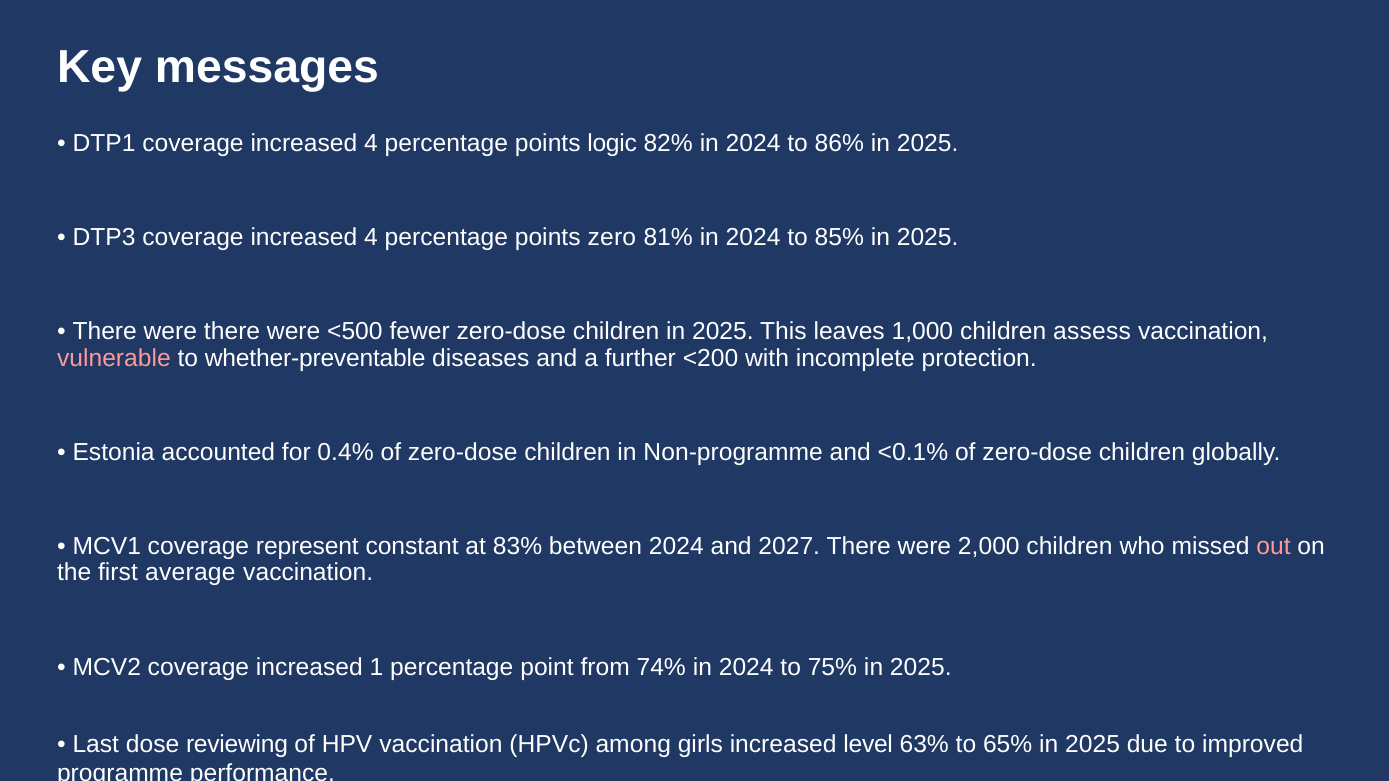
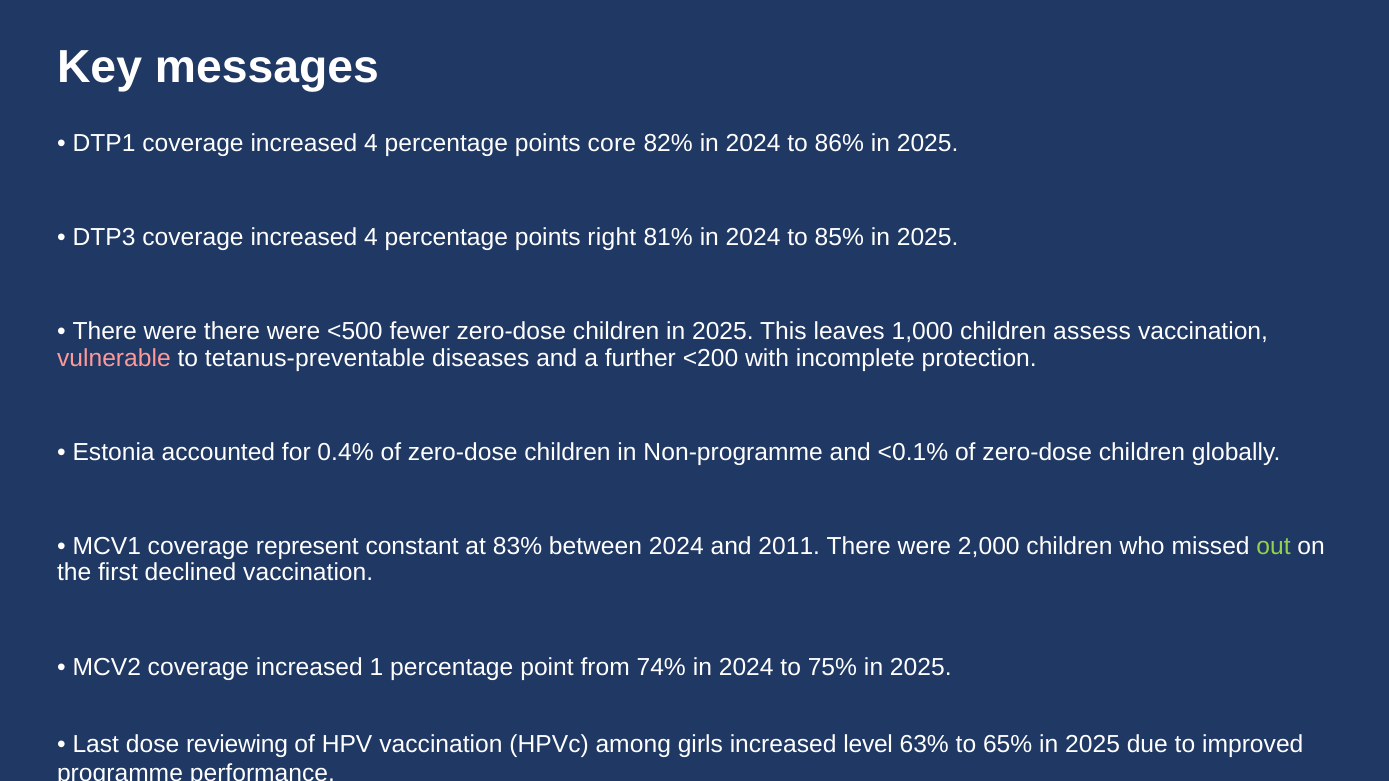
logic: logic -> core
zero: zero -> right
whether-preventable: whether-preventable -> tetanus-preventable
2027: 2027 -> 2011
out colour: pink -> light green
average: average -> declined
